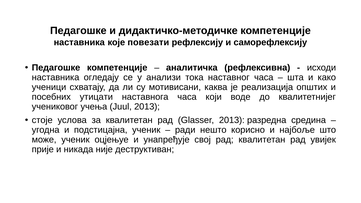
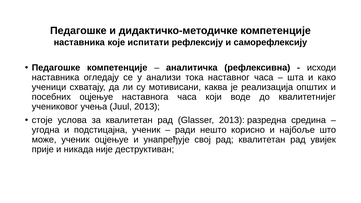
повезати: повезати -> испитати
посебних утицати: утицати -> оцјењуе
